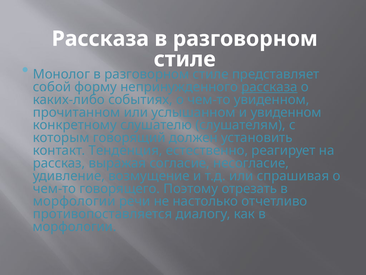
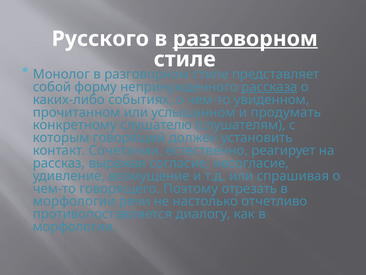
Рассказа at (100, 39): Рассказа -> Русского
разговорном at (245, 39) underline: none -> present
и увиденном: увиденном -> продумать
Тенденция: Тенденция -> Сочетании
